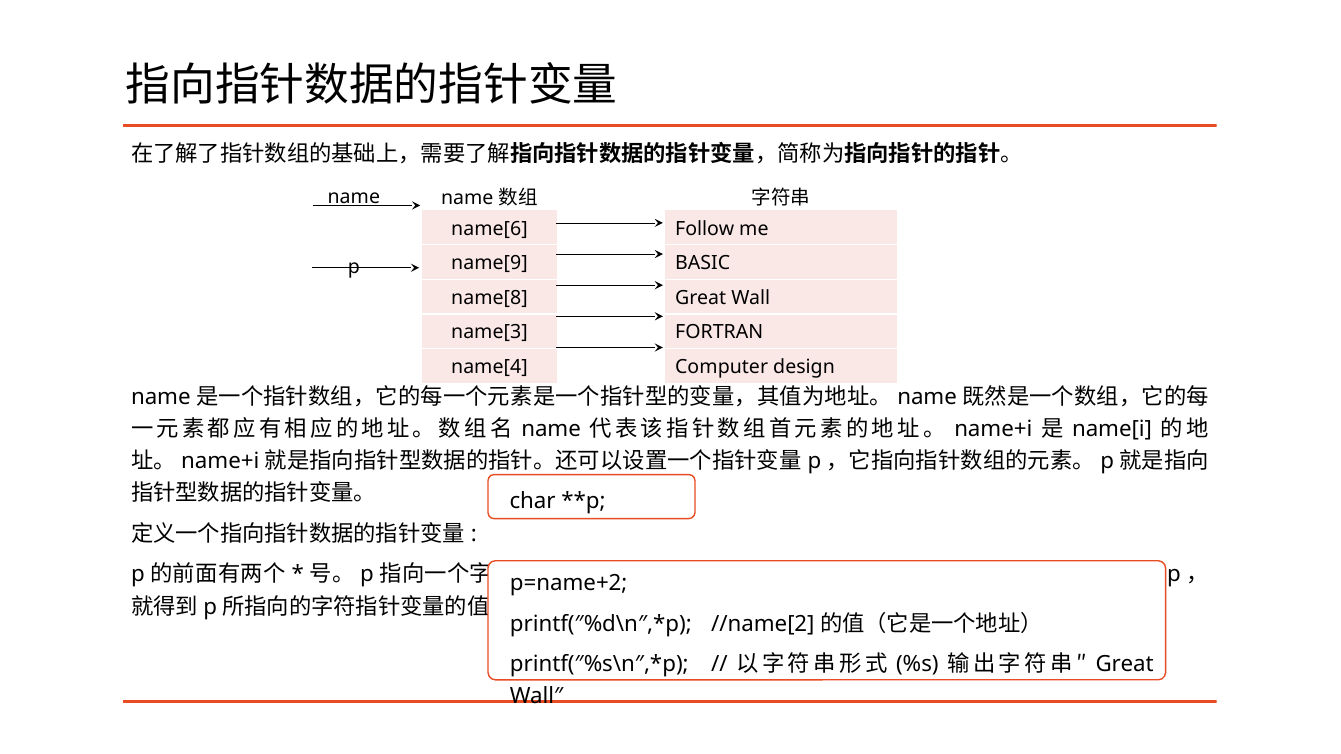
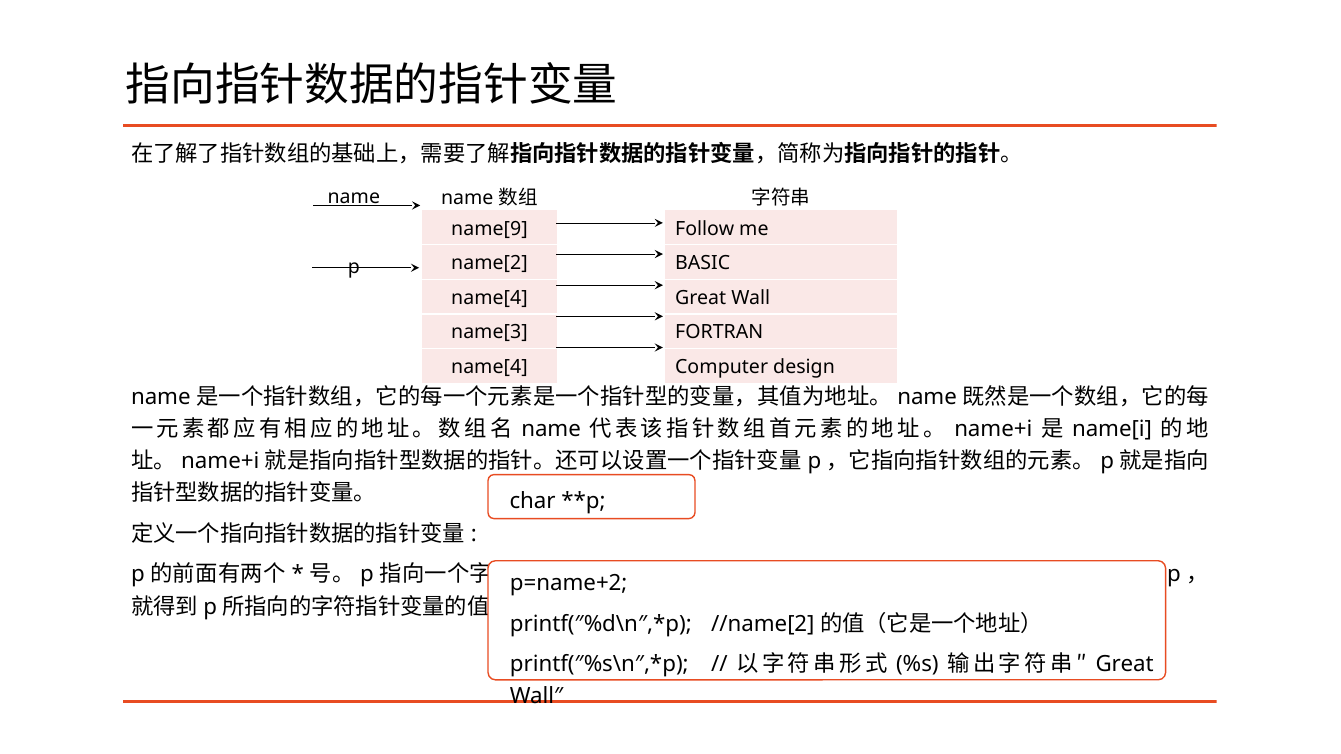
name[6: name[6 -> name[9
name[9: name[9 -> name[2
name[8 at (489, 298): name[8 -> name[4
